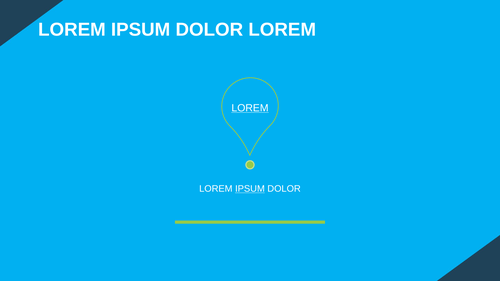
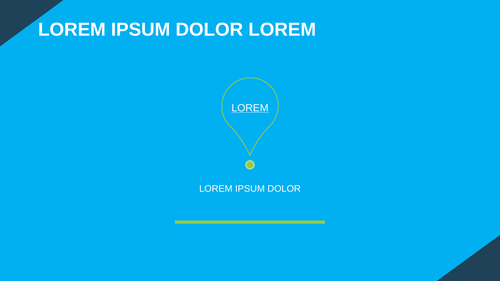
IPSUM at (250, 189) underline: present -> none
